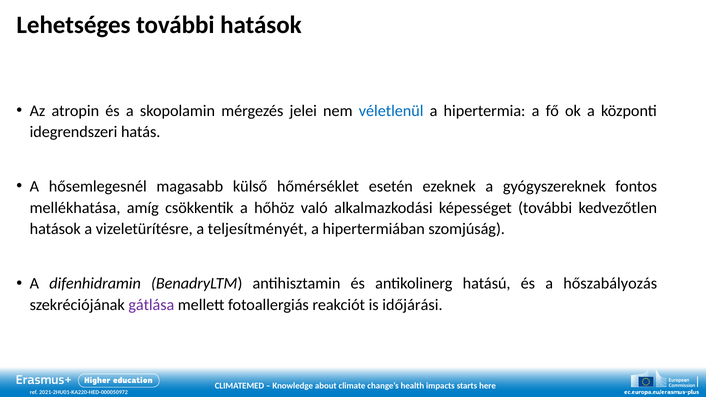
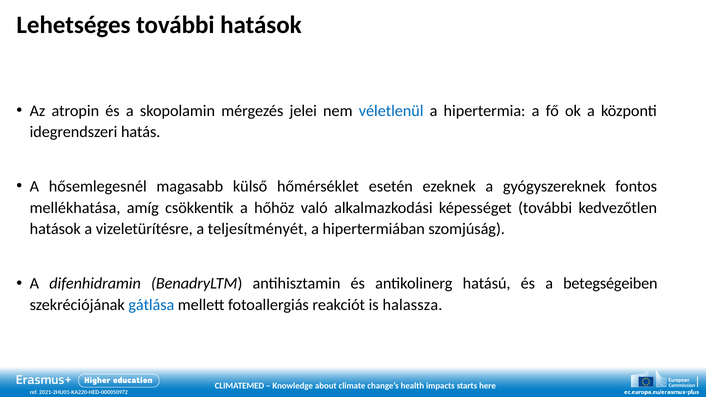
hőszabályozás: hőszabályozás -> betegségeiben
gátlása colour: purple -> blue
időjárási: időjárási -> halassza
